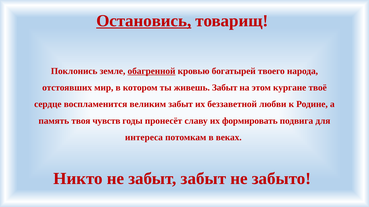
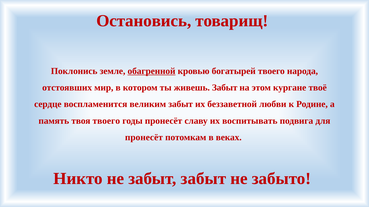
Остановись underline: present -> none
твоя чувств: чувств -> твоего
формировать: формировать -> воспитывать
интереса at (144, 138): интереса -> пронесёт
